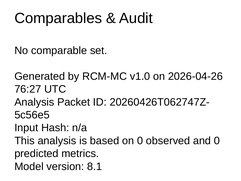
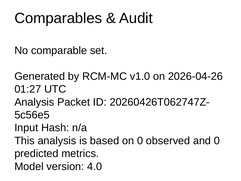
76:27: 76:27 -> 01:27
8.1: 8.1 -> 4.0
